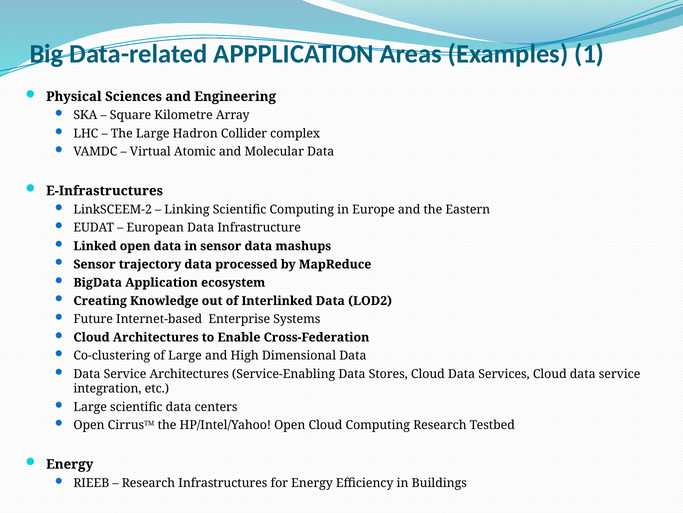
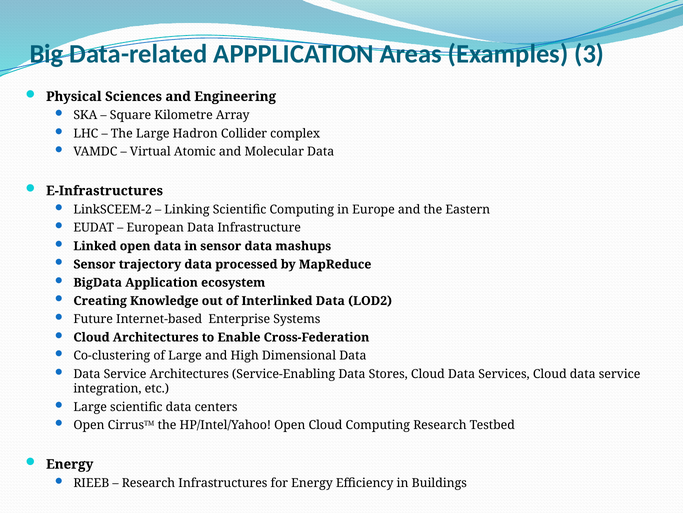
1: 1 -> 3
